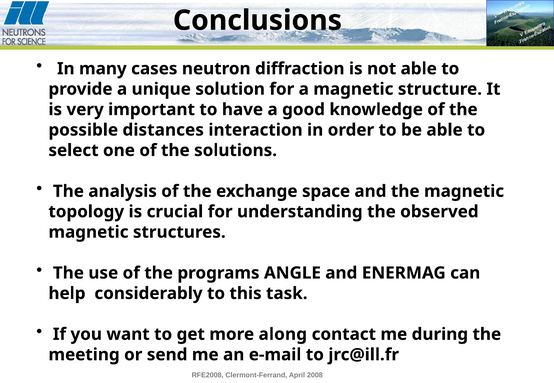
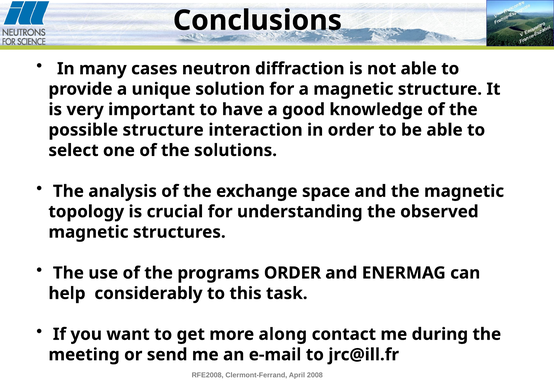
possible distances: distances -> structure
programs ANGLE: ANGLE -> ORDER
